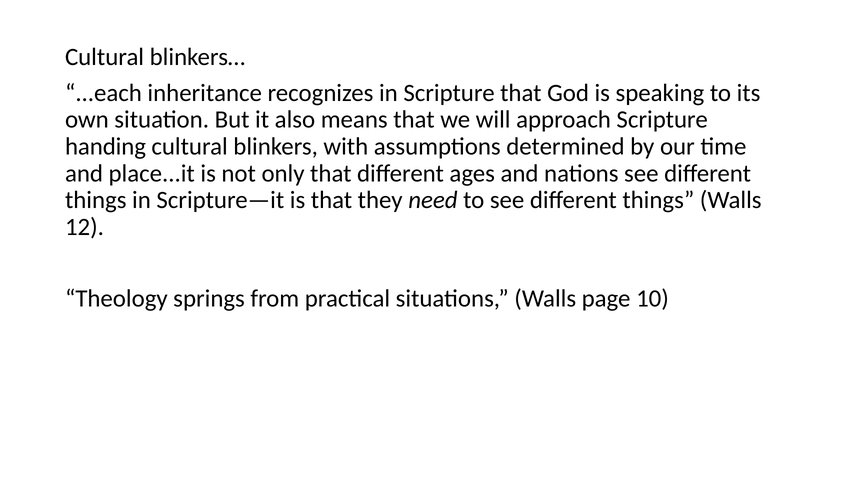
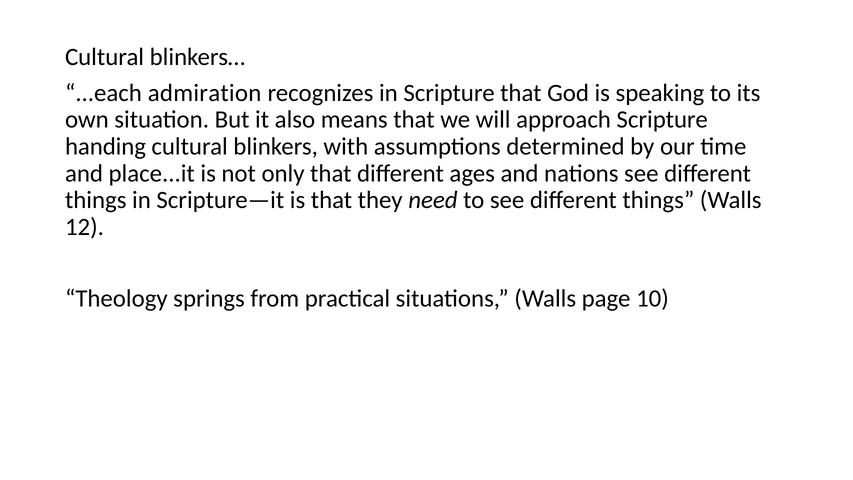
inheritance: inheritance -> admiration
